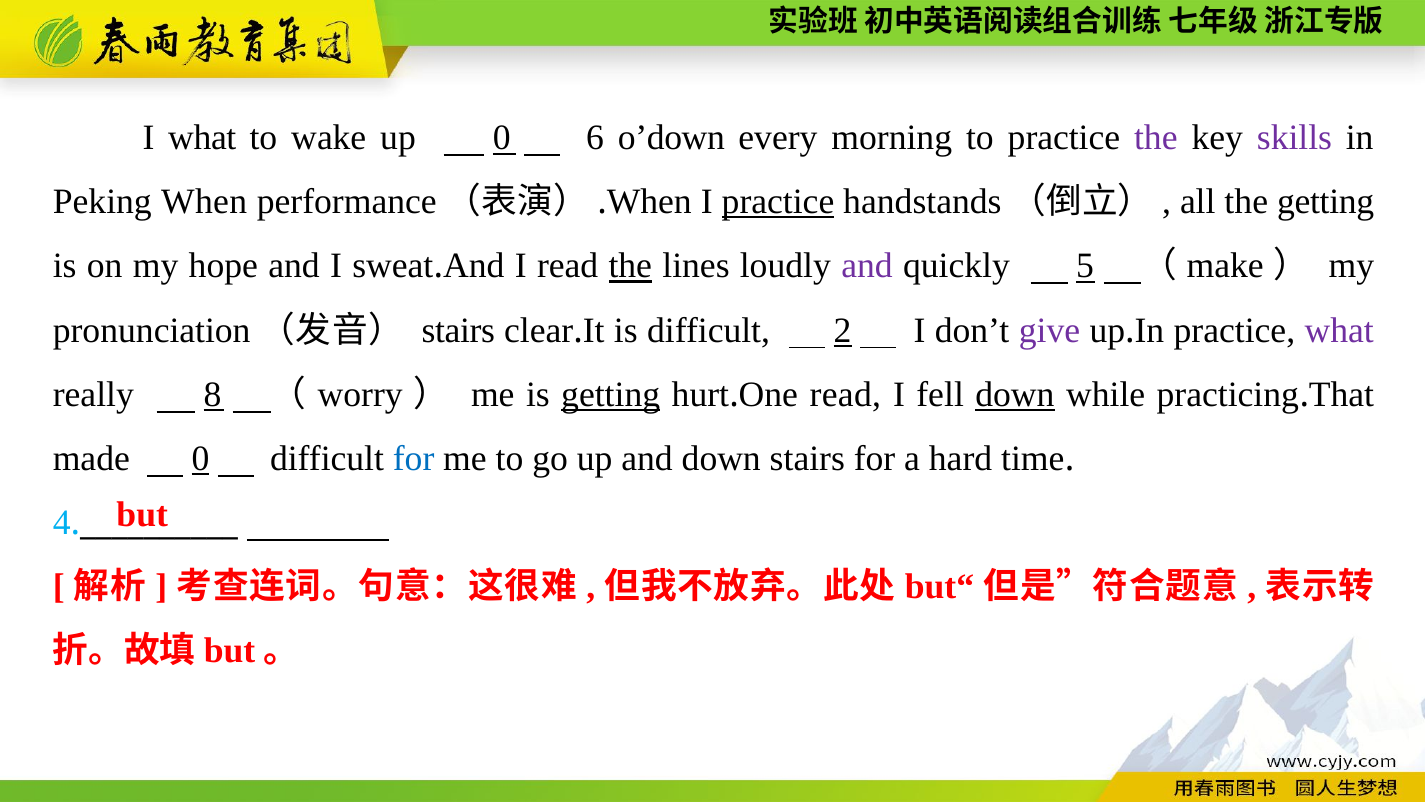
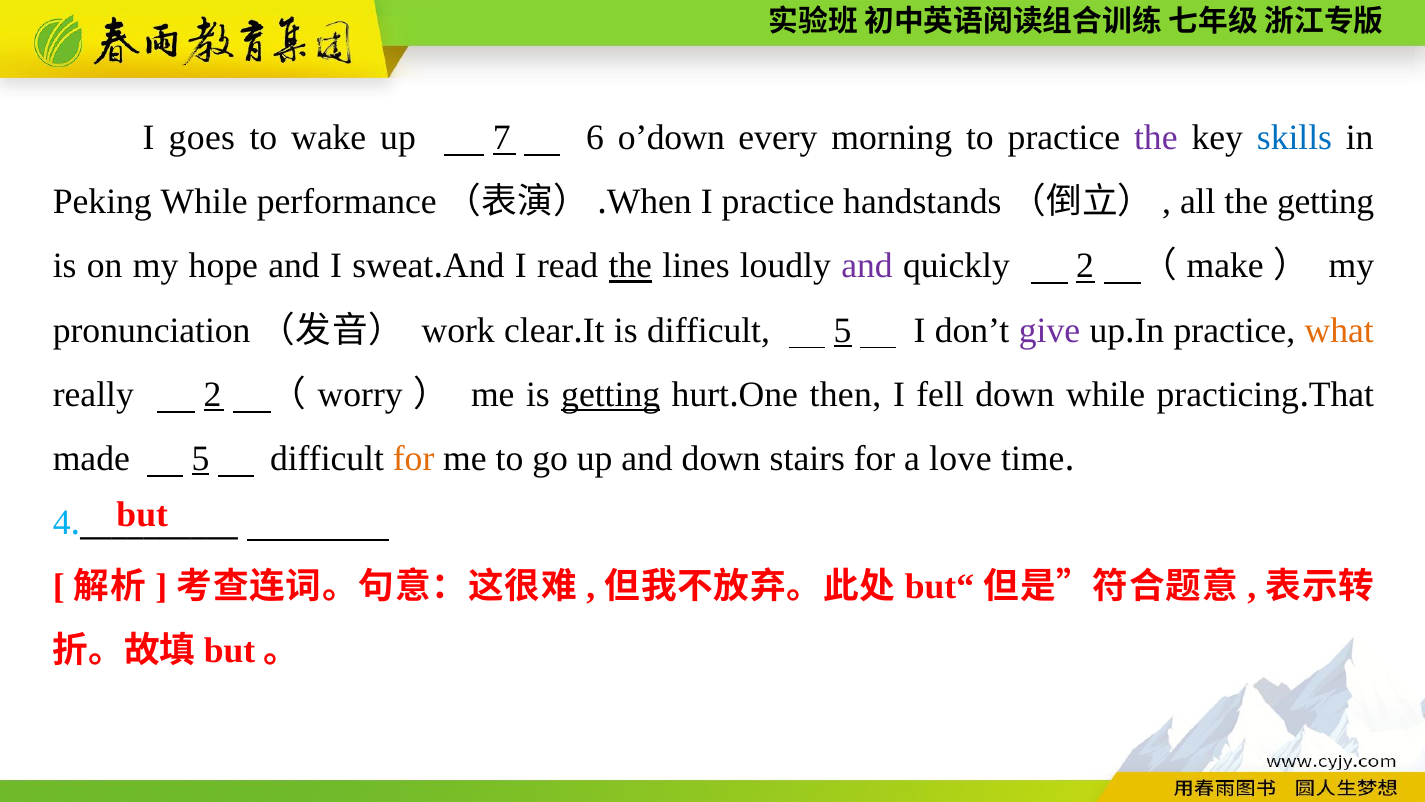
I what: what -> goes
up 0: 0 -> 7
skills colour: purple -> blue
Peking When: When -> While
practice at (778, 202) underline: present -> none
quickly 5: 5 -> 2
stairs at (458, 330): stairs -> work
difficult 2: 2 -> 5
what at (1339, 330) colour: purple -> orange
really 8: 8 -> 2
read at (845, 394): read -> then
down at (1015, 394) underline: present -> none
made 0: 0 -> 5
for at (414, 459) colour: blue -> orange
hard: hard -> love
